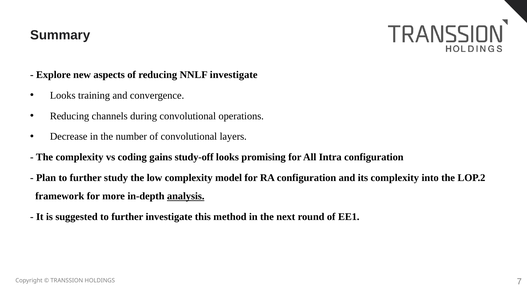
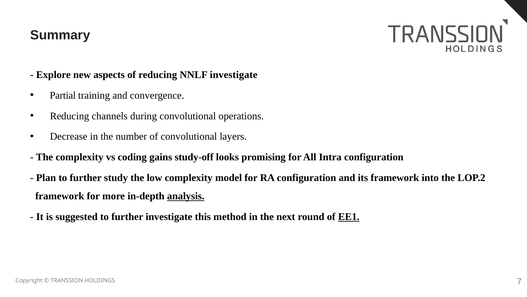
Looks at (63, 95): Looks -> Partial
its complexity: complexity -> framework
EE1 underline: none -> present
